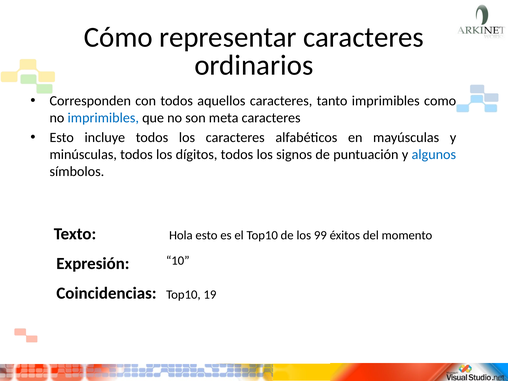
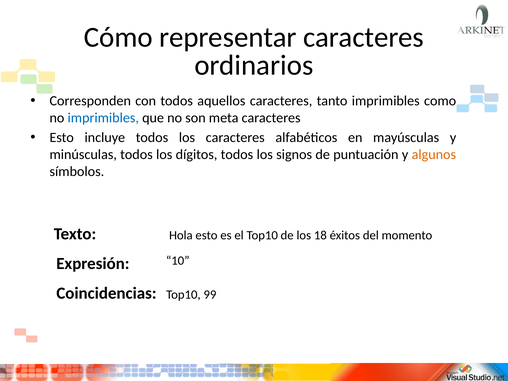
algunos colour: blue -> orange
99: 99 -> 18
19: 19 -> 99
